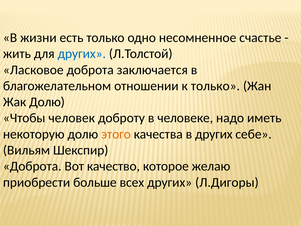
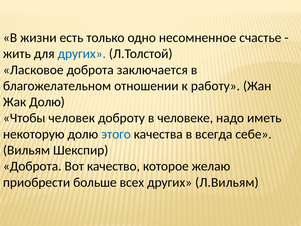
к только: только -> работу
этого colour: orange -> blue
в других: других -> всегда
Л.Дигоры: Л.Дигоры -> Л.Вильям
